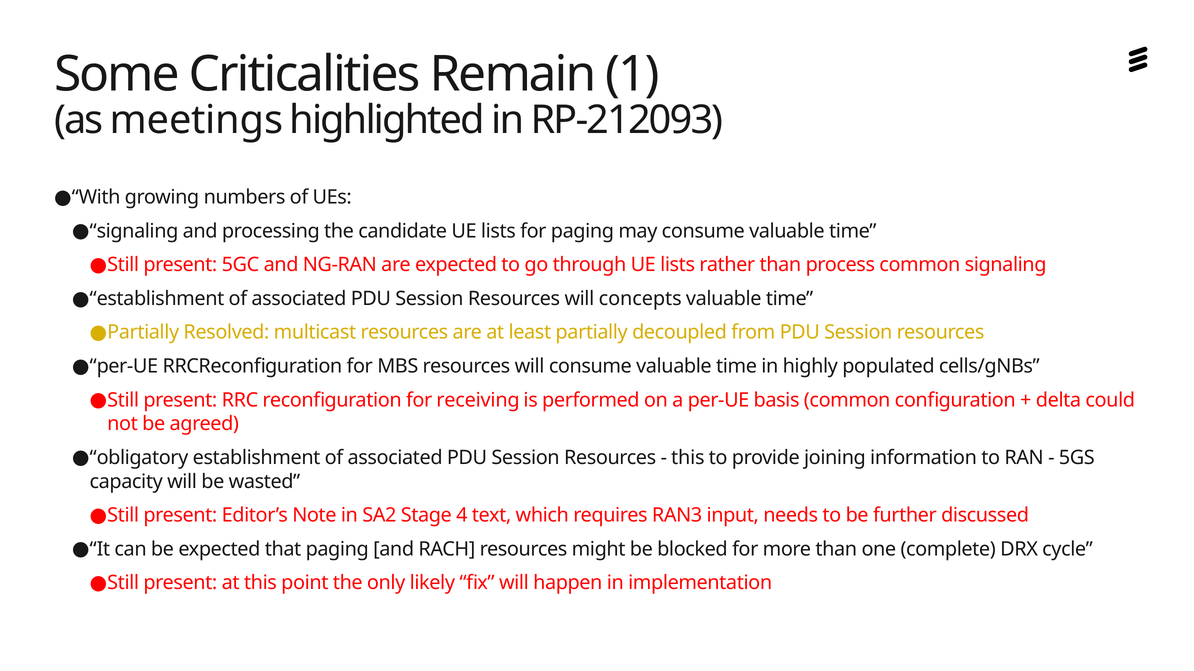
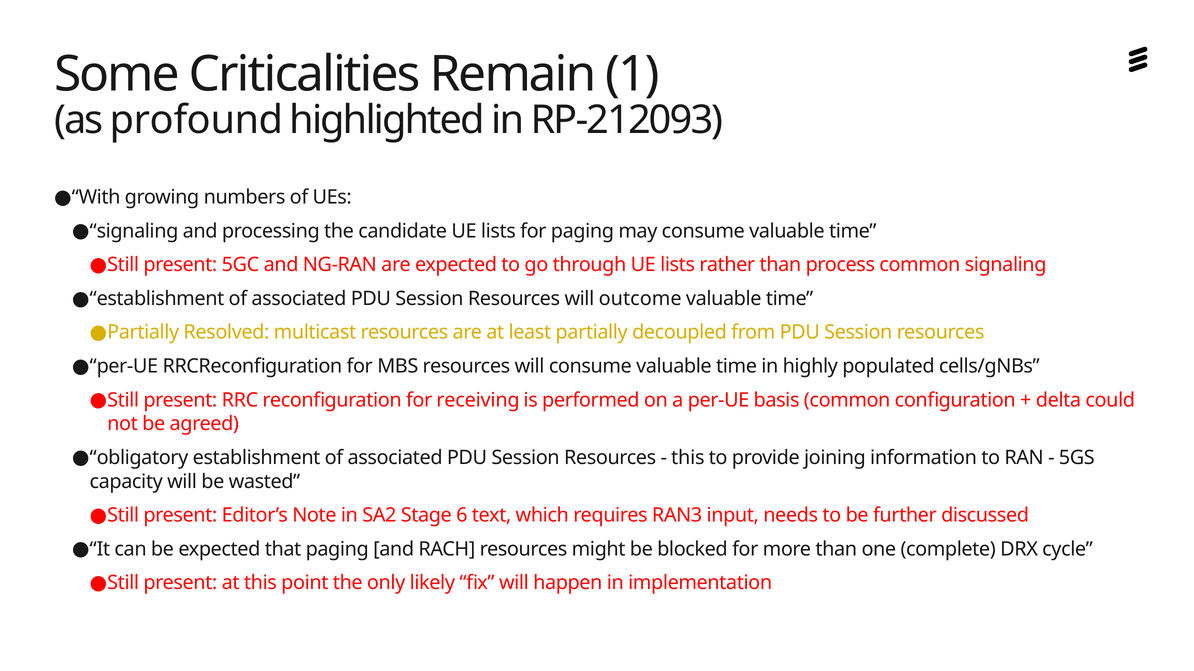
meetings: meetings -> profound
concepts: concepts -> outcome
4: 4 -> 6
